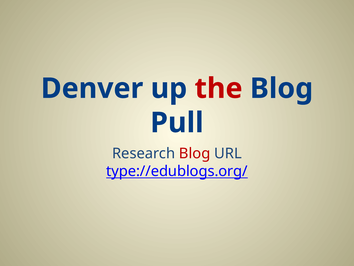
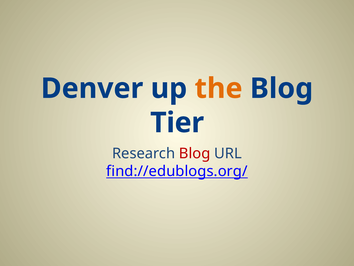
the colour: red -> orange
Pull: Pull -> Tier
type://edublogs.org/: type://edublogs.org/ -> find://edublogs.org/
